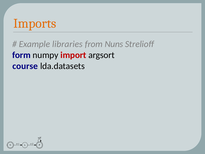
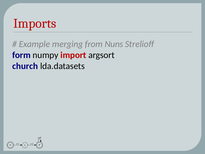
Imports colour: orange -> red
libraries: libraries -> merging
course: course -> church
